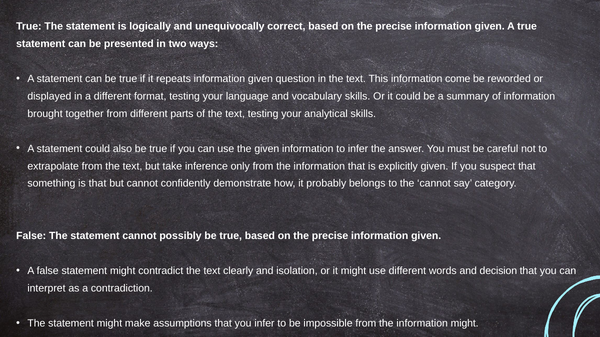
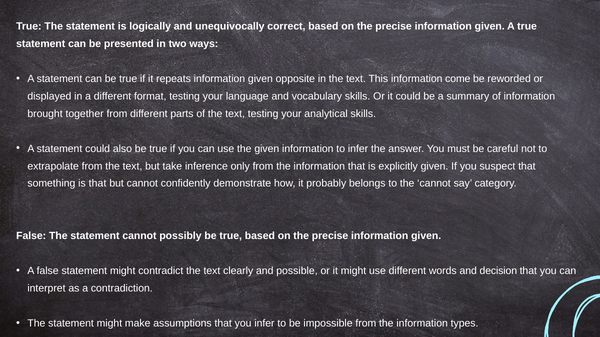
question: question -> opposite
isolation: isolation -> possible
information might: might -> types
